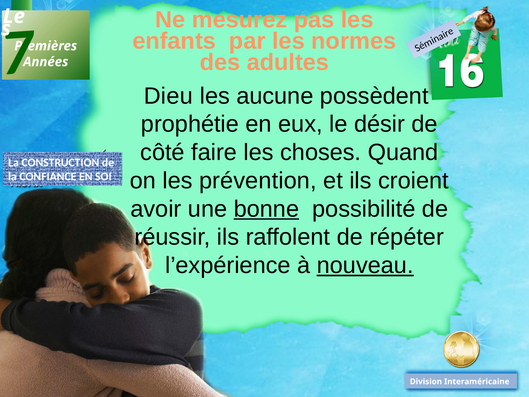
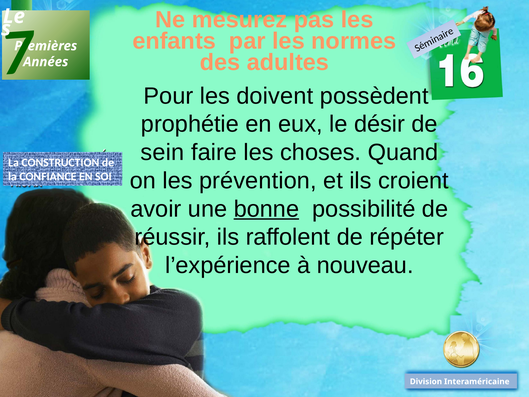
Dieu: Dieu -> Pour
aucune: aucune -> doivent
côté: côté -> sein
nouveau underline: present -> none
